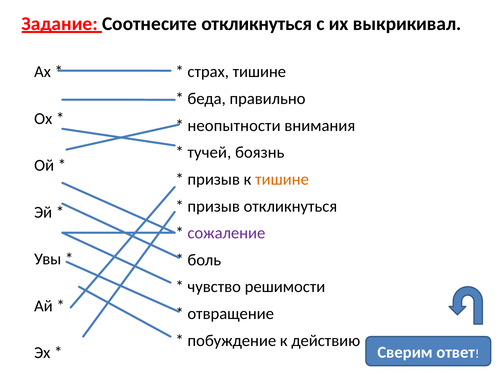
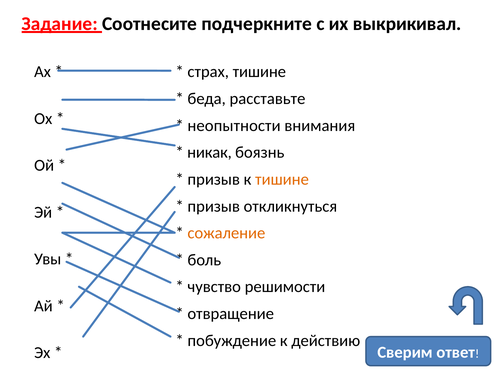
Соотнесите откликнуться: откликнуться -> подчеркните
правильно: правильно -> расставьте
тучей: тучей -> никак
сожаление colour: purple -> orange
